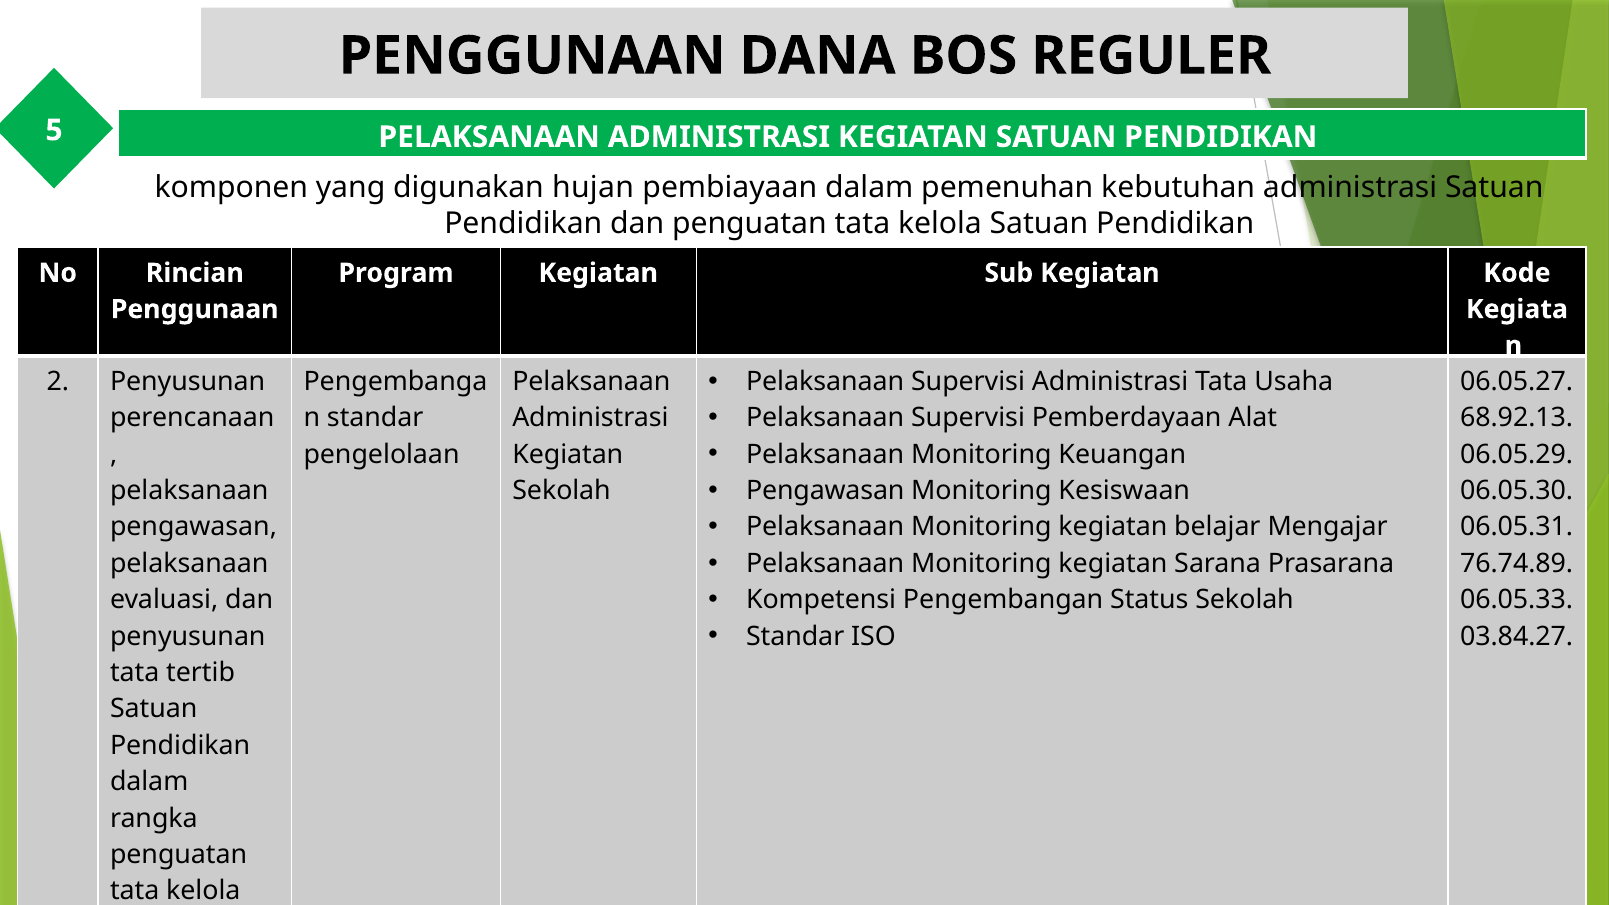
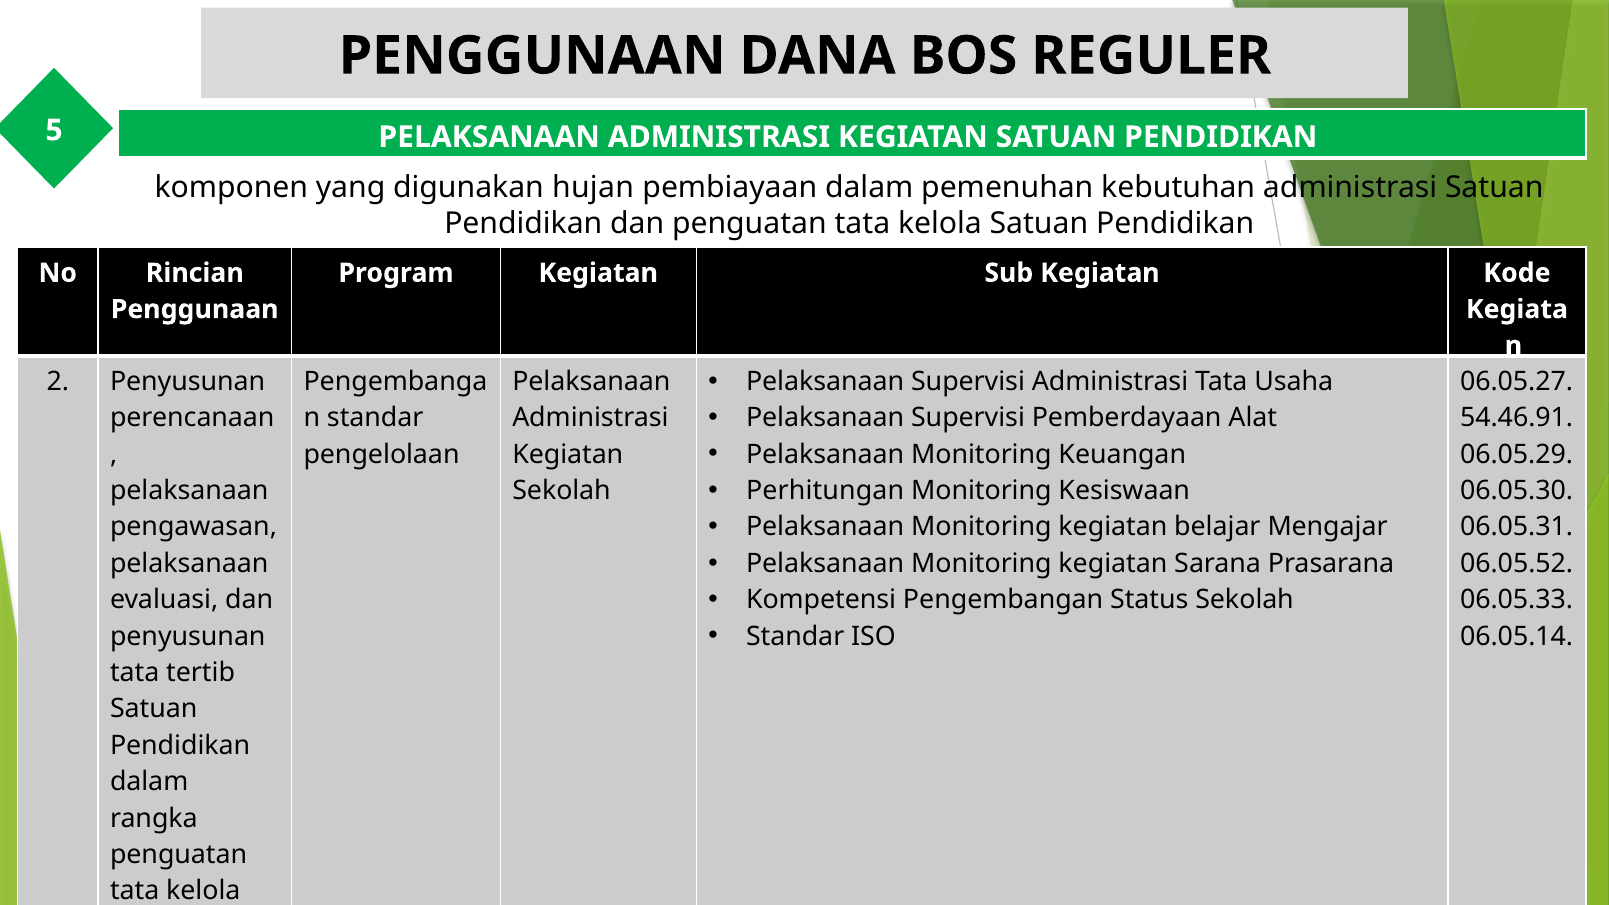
68.92.13: 68.92.13 -> 54.46.91
Pengawasan at (825, 491): Pengawasan -> Perhitungan
76.74.89: 76.74.89 -> 06.05.52
03.84.27: 03.84.27 -> 06.05.14
